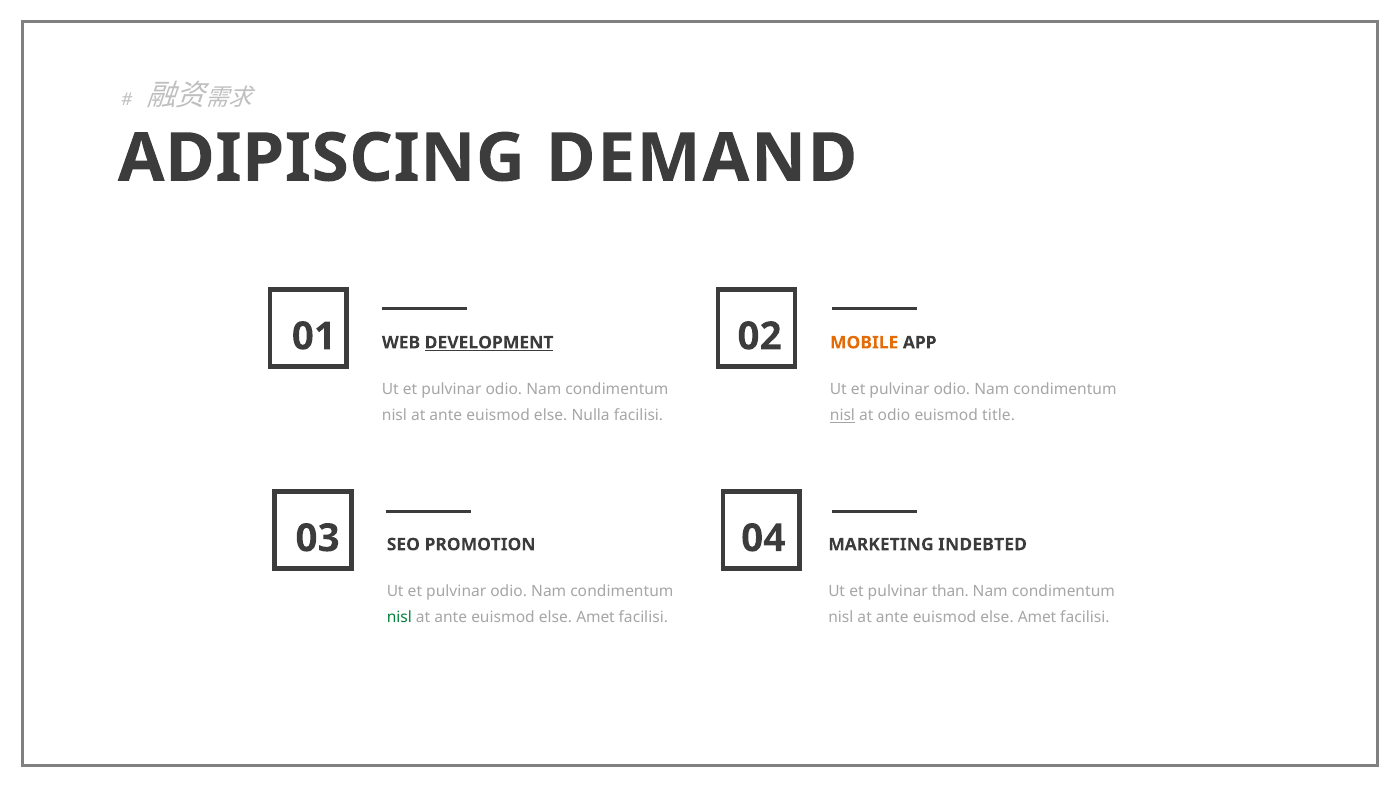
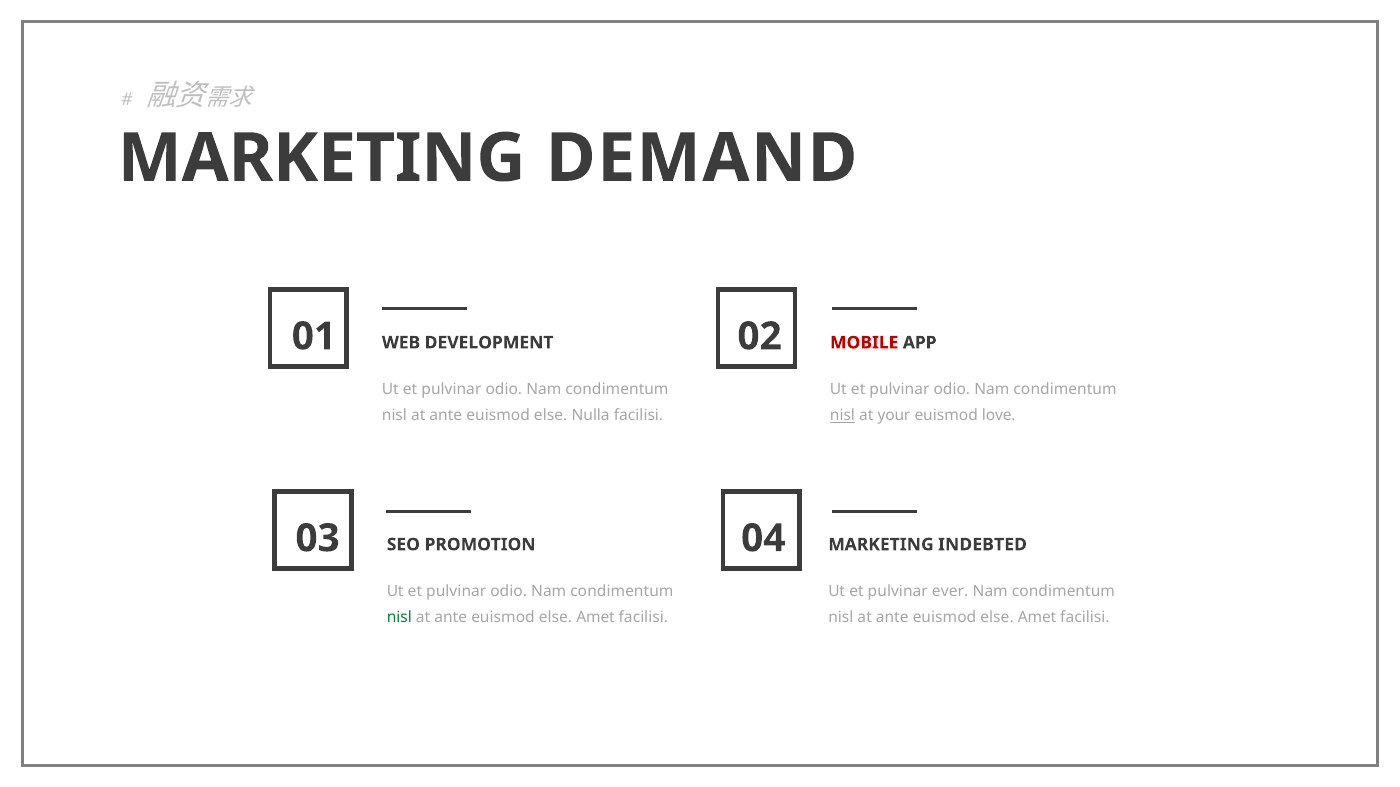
ADIPISCING at (321, 158): ADIPISCING -> MARKETING
MOBILE colour: orange -> red
DEVELOPMENT underline: present -> none
at odio: odio -> your
title: title -> love
than: than -> ever
